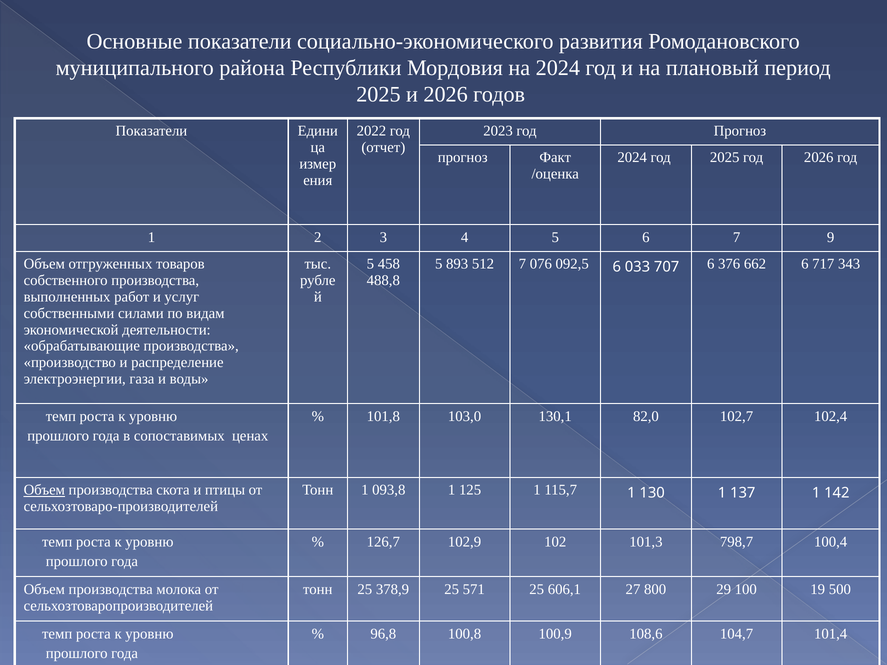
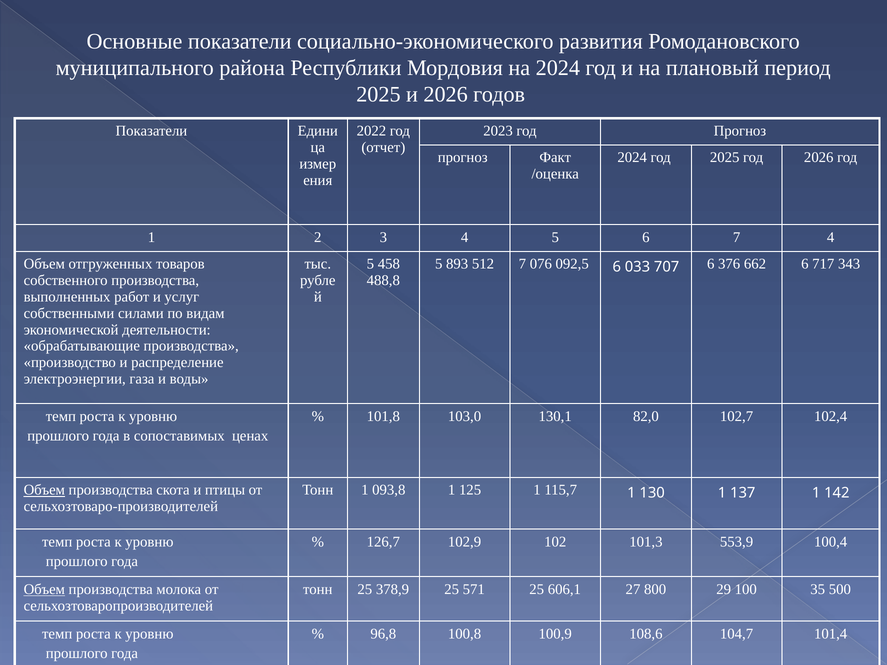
7 9: 9 -> 4
798,7: 798,7 -> 553,9
Объем at (44, 590) underline: none -> present
19: 19 -> 35
